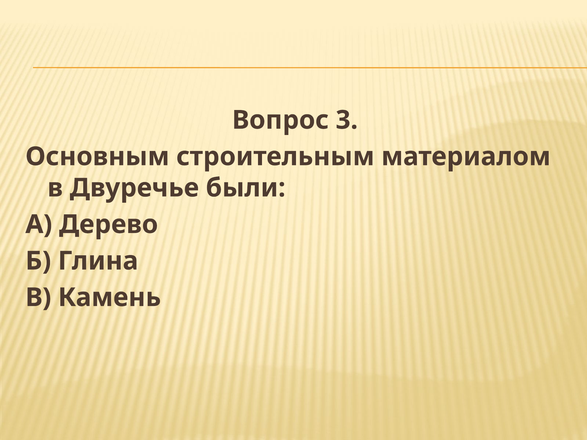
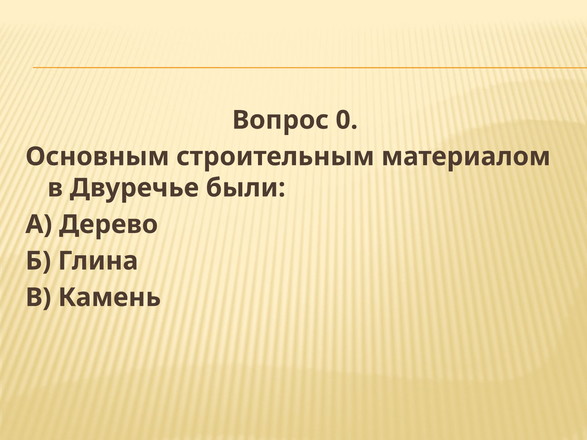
3: 3 -> 0
